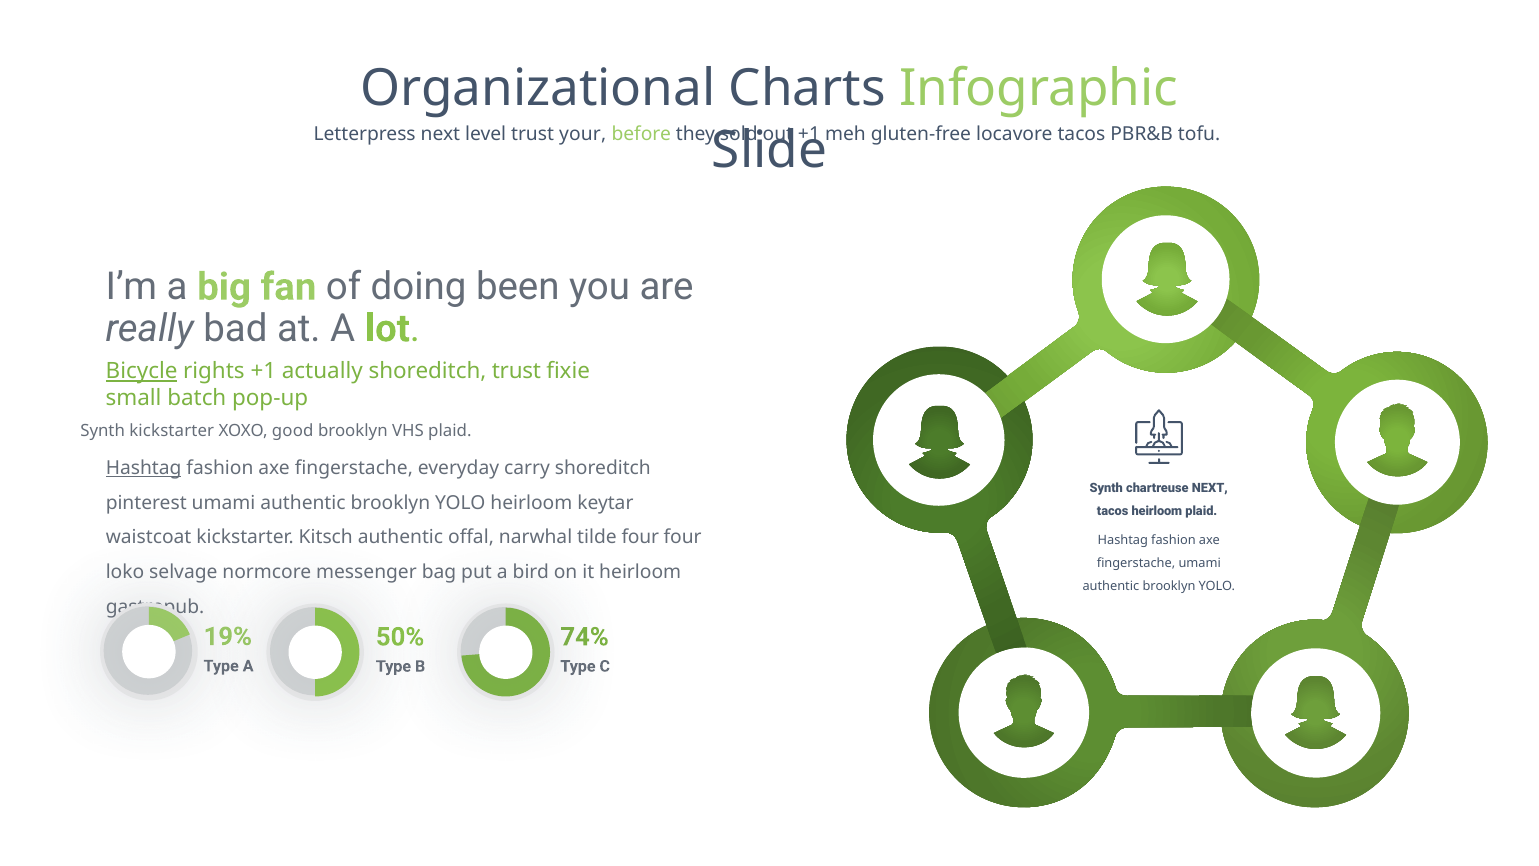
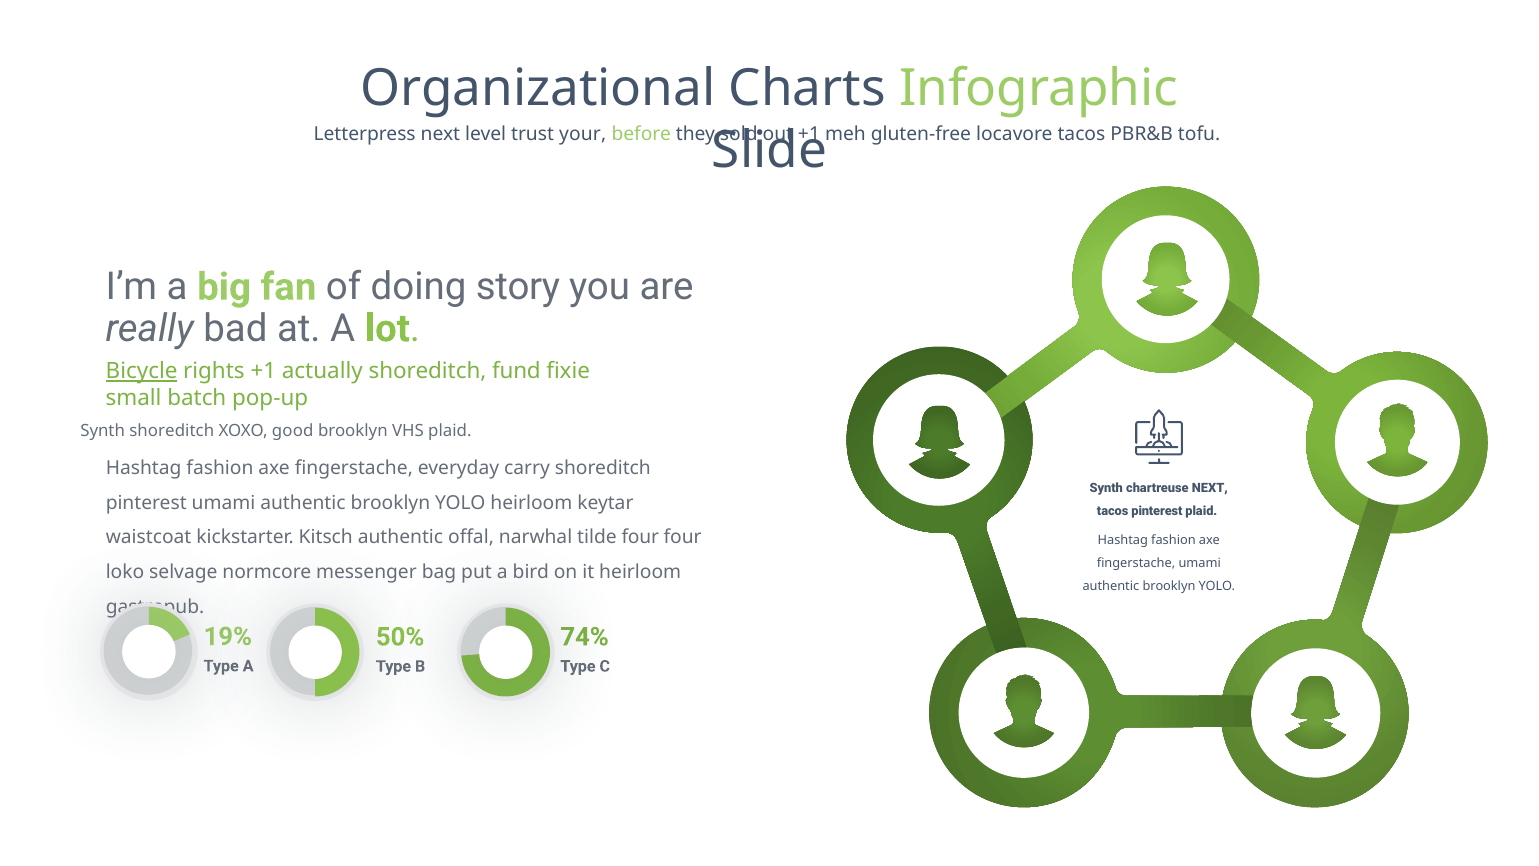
been: been -> story
shoreditch trust: trust -> fund
Synth kickstarter: kickstarter -> shoreditch
Hashtag at (144, 468) underline: present -> none
tacos heirloom: heirloom -> pinterest
